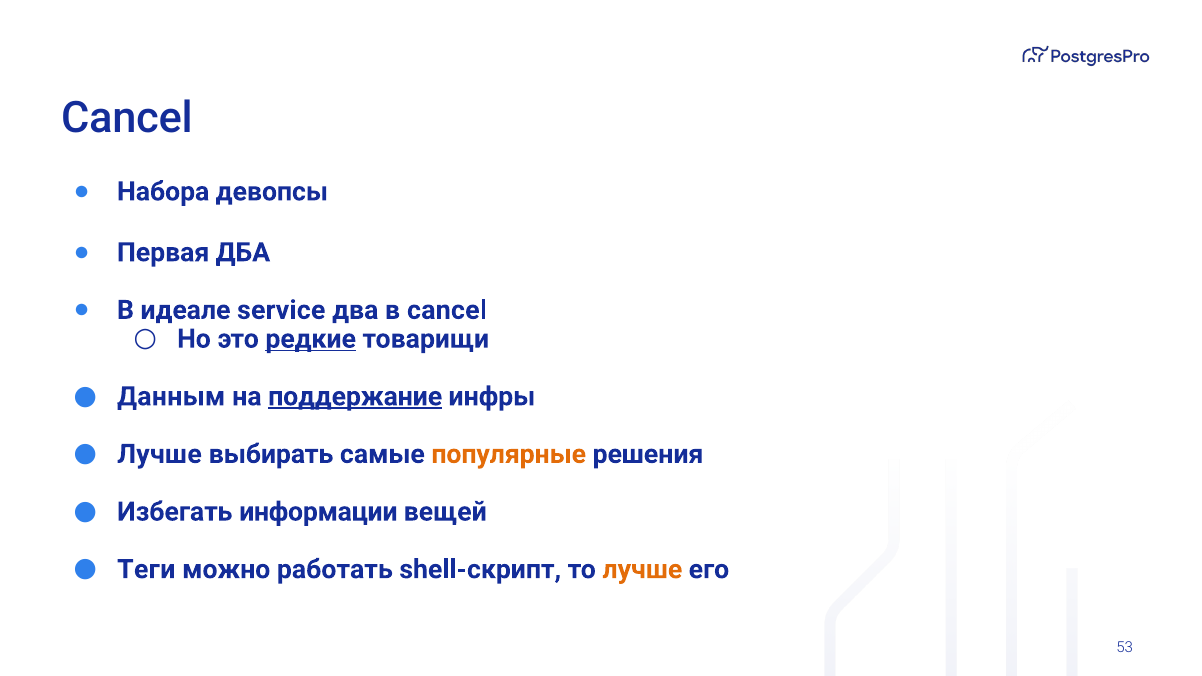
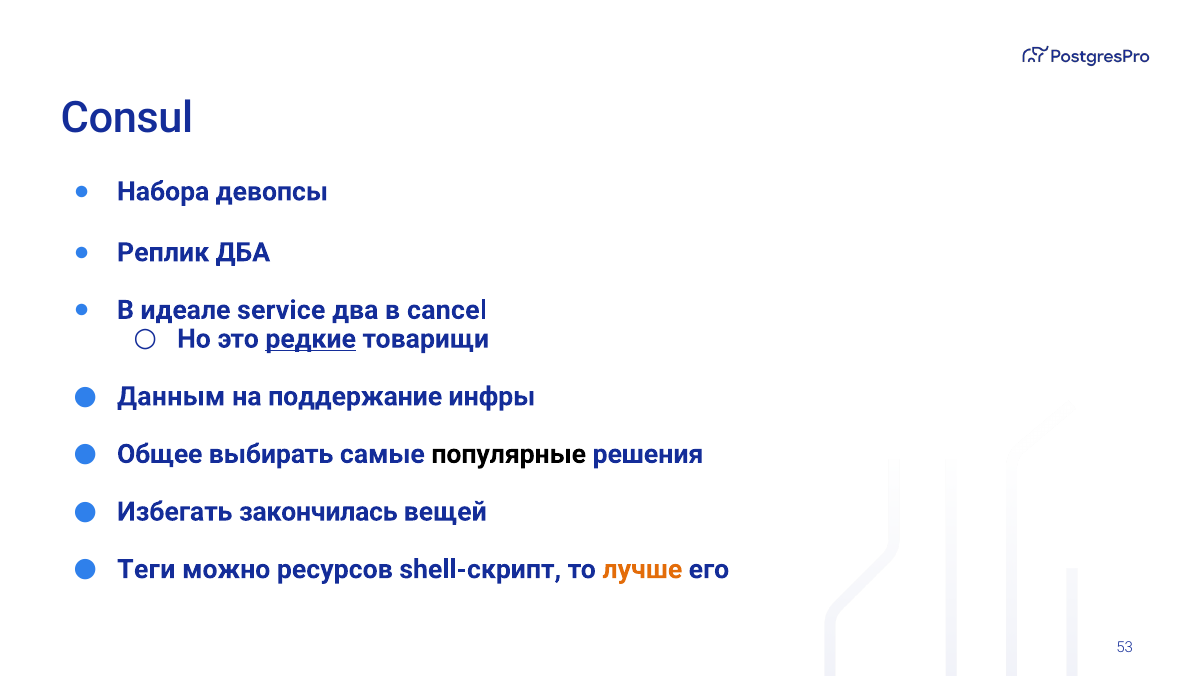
Cancel at (127, 118): Cancel -> Consul
Первая: Первая -> Реплик
поддержание underline: present -> none
Лучше at (159, 454): Лучше -> Общее
популярные colour: orange -> black
информации: информации -> закончилась
работать: работать -> ресурсов
